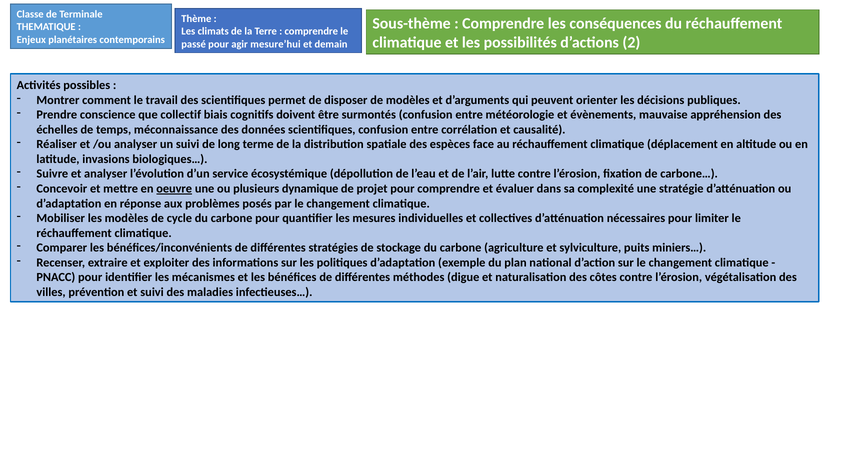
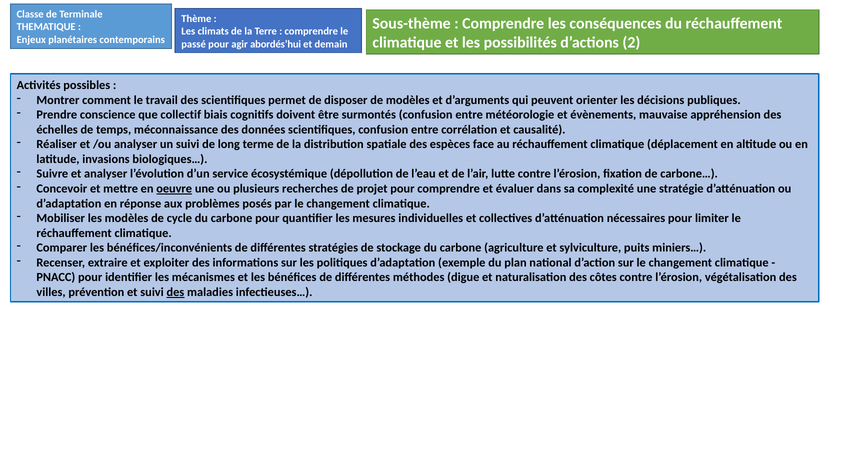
mesure’hui: mesure’hui -> abordés’hui
dynamique: dynamique -> recherches
des at (175, 292) underline: none -> present
